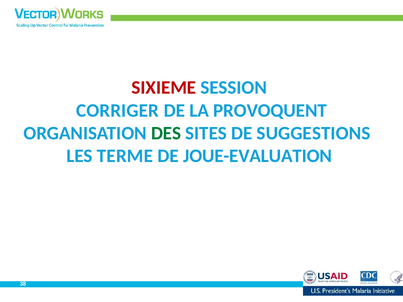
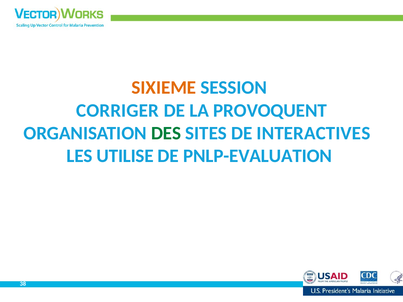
SIXIEME colour: red -> orange
SUGGESTIONS: SUGGESTIONS -> INTERACTIVES
TERME: TERME -> UTILISE
JOUE-EVALUATION: JOUE-EVALUATION -> PNLP-EVALUATION
